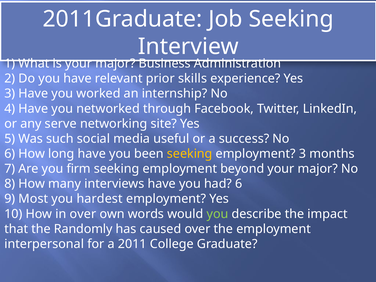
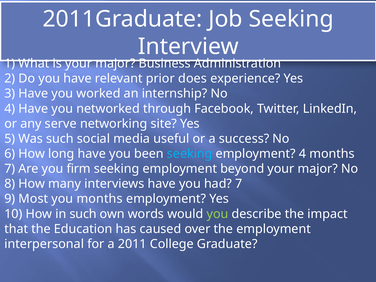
skills: skills -> does
seeking at (190, 154) colour: yellow -> light blue
employment 3: 3 -> 4
had 6: 6 -> 7
you hardest: hardest -> months
in over: over -> such
Randomly: Randomly -> Education
